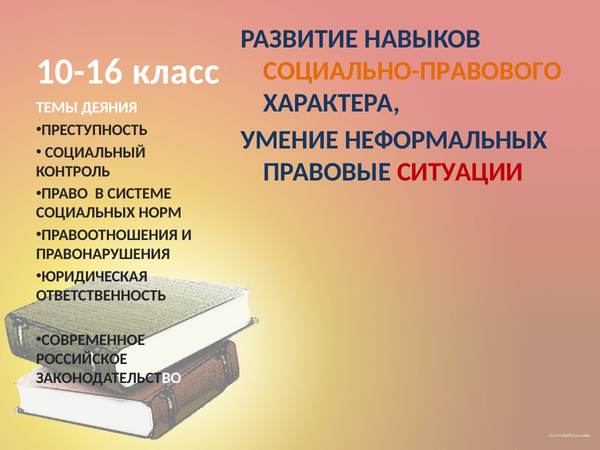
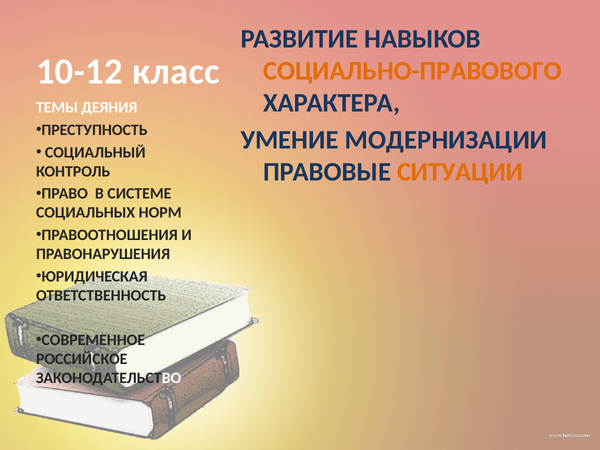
10-16: 10-16 -> 10-12
НЕФОРМАЛЬНЫХ: НЕФОРМАЛЬНЫХ -> МОДЕРНИЗАЦИИ
СИТУАЦИИ colour: red -> orange
